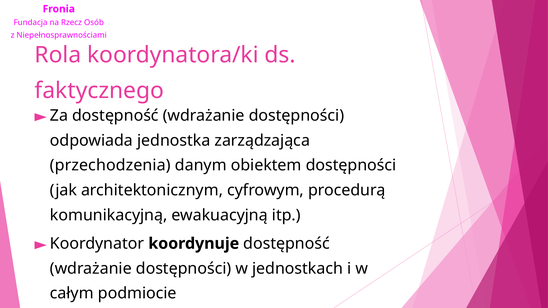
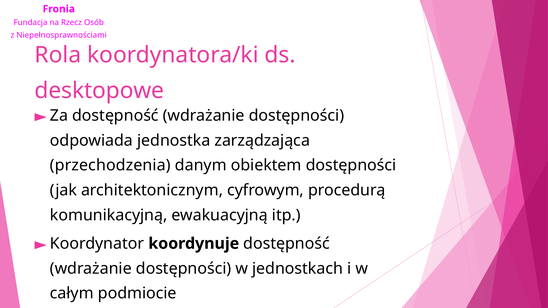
faktycznego: faktycznego -> desktopowe
